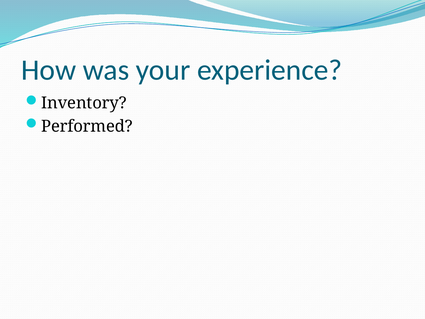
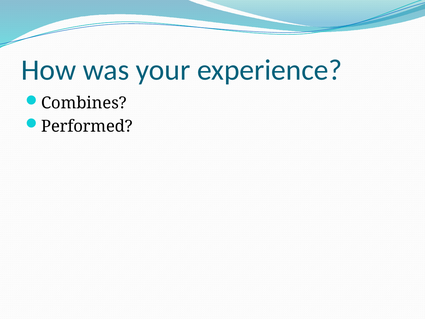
Inventory: Inventory -> Combines
